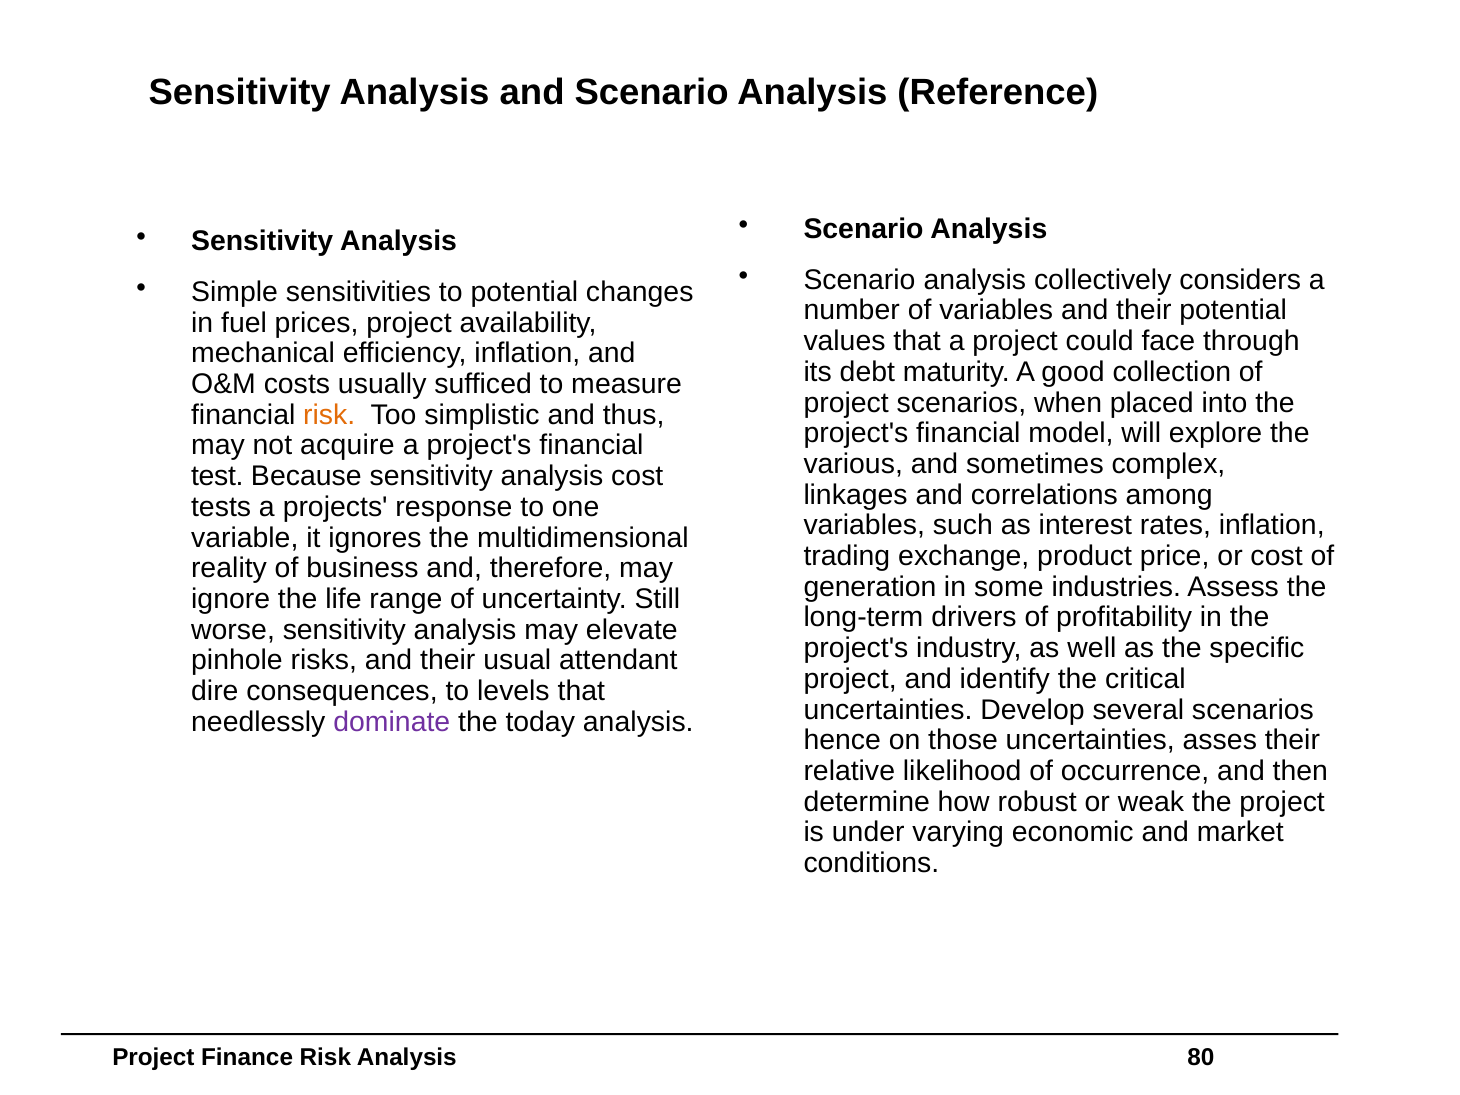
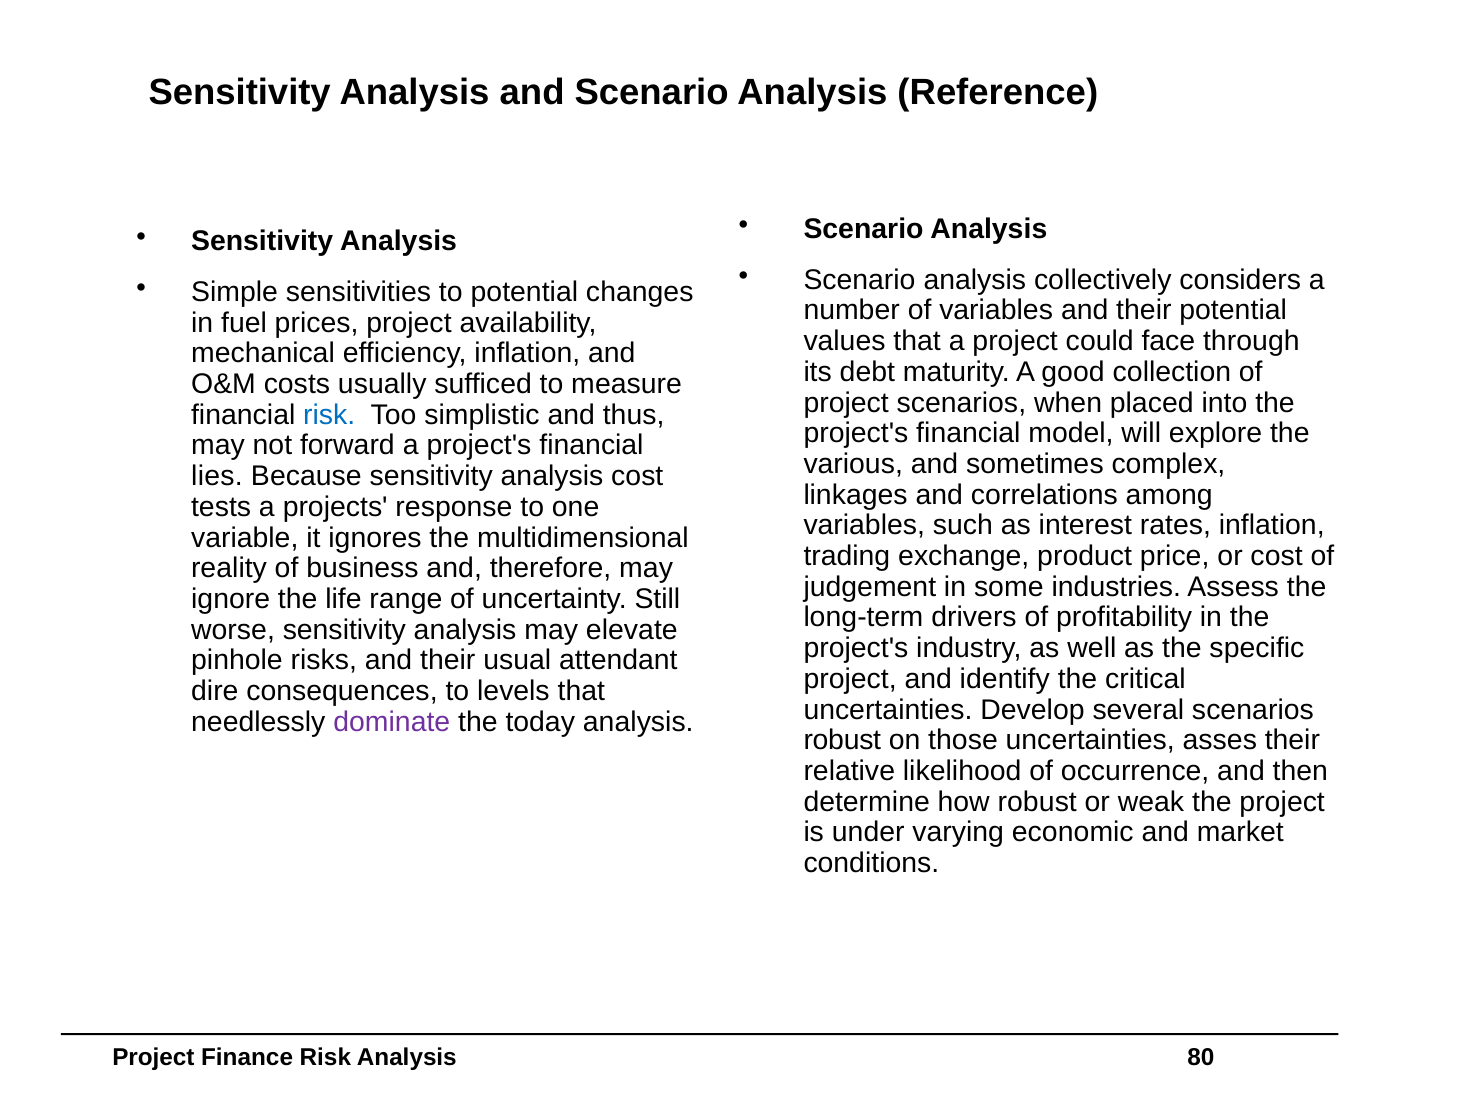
risk at (329, 415) colour: orange -> blue
acquire: acquire -> forward
test: test -> lies
generation: generation -> judgement
hence at (842, 740): hence -> robust
